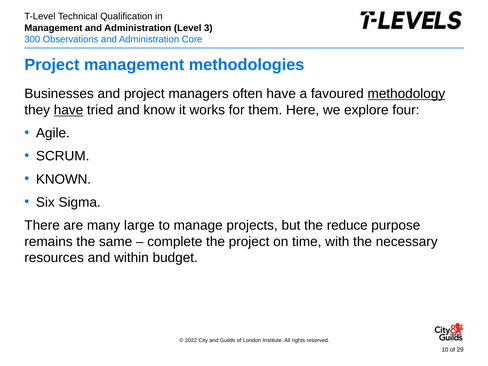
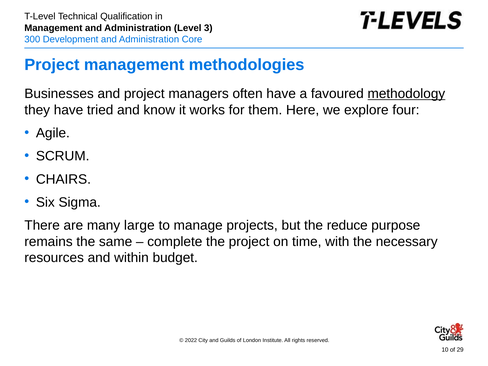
Observations: Observations -> Development
have at (69, 110) underline: present -> none
KNOWN: KNOWN -> CHAIRS
